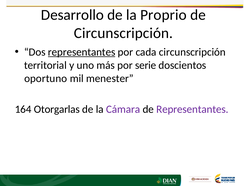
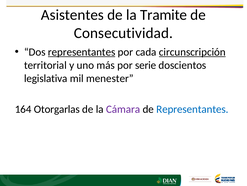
Desarrollo: Desarrollo -> Asistentes
Proprio: Proprio -> Tramite
Circunscripción at (123, 33): Circunscripción -> Consecutividad
circunscripción at (192, 52) underline: none -> present
oportuno: oportuno -> legislativa
Representantes at (192, 109) colour: purple -> blue
